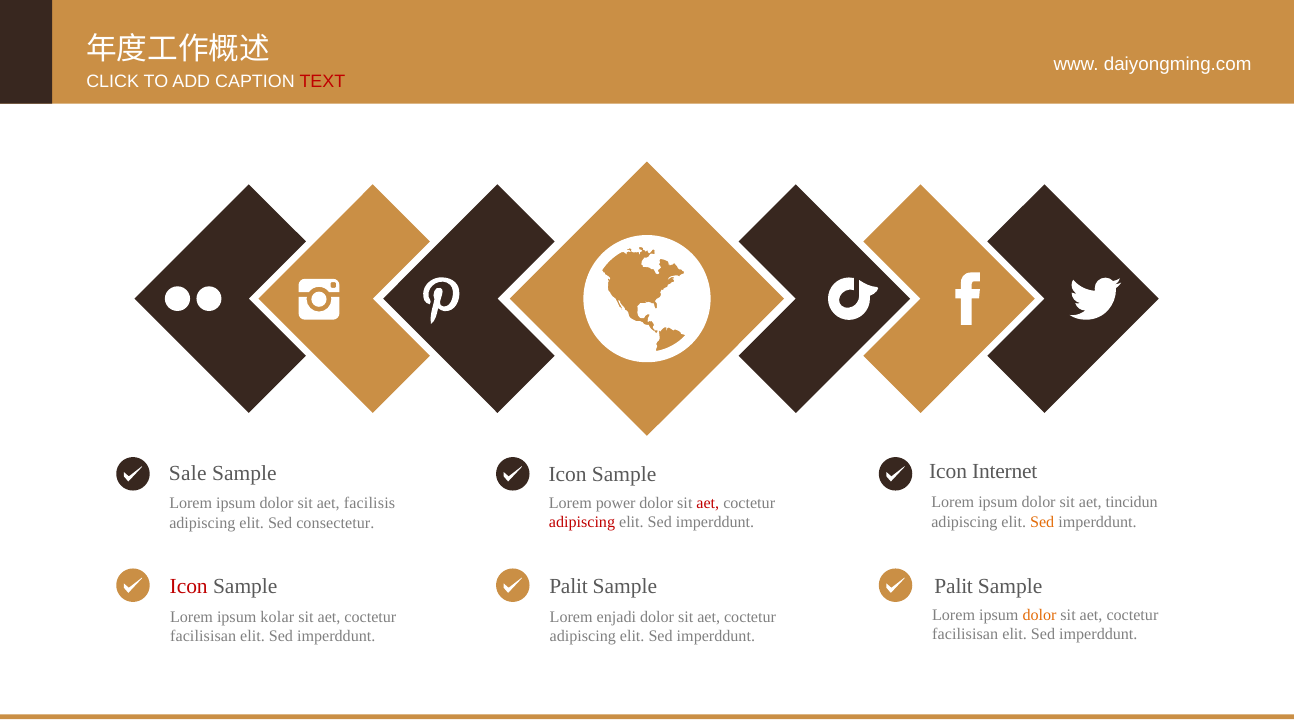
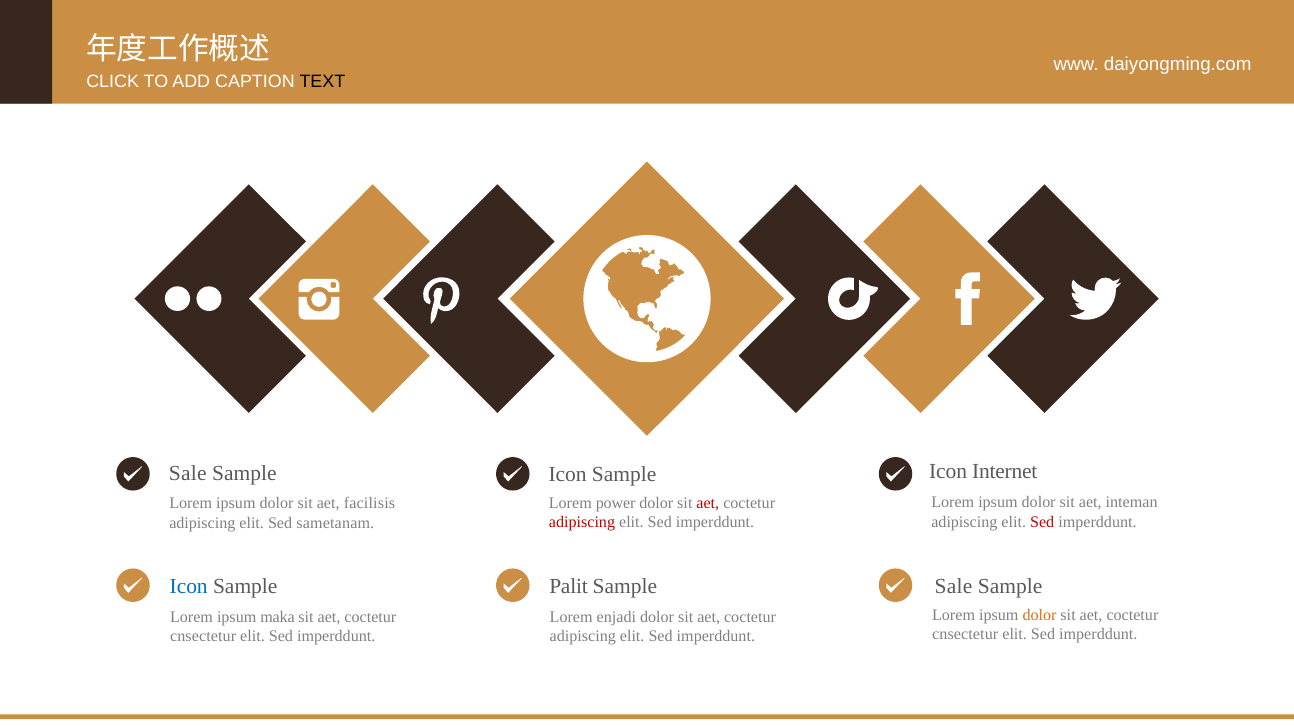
TEXT colour: red -> black
tincidun: tincidun -> inteman
Sed at (1042, 522) colour: orange -> red
consectetur: consectetur -> sametanam
Palit at (954, 587): Palit -> Sale
Icon at (189, 587) colour: red -> blue
kolar: kolar -> maka
facilisisan at (965, 634): facilisisan -> cnsectetur
facilisisan at (203, 636): facilisisan -> cnsectetur
